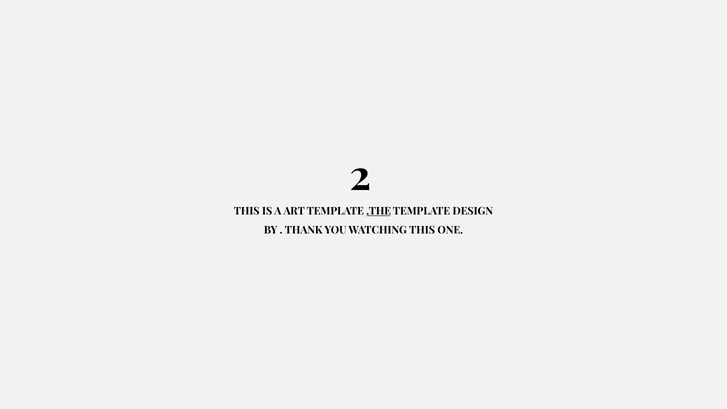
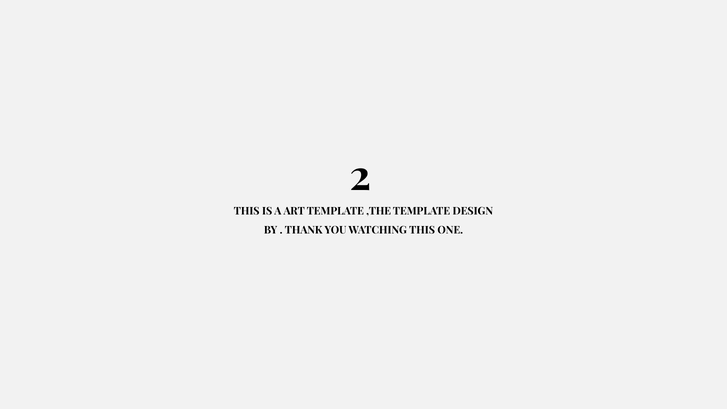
,THE underline: present -> none
